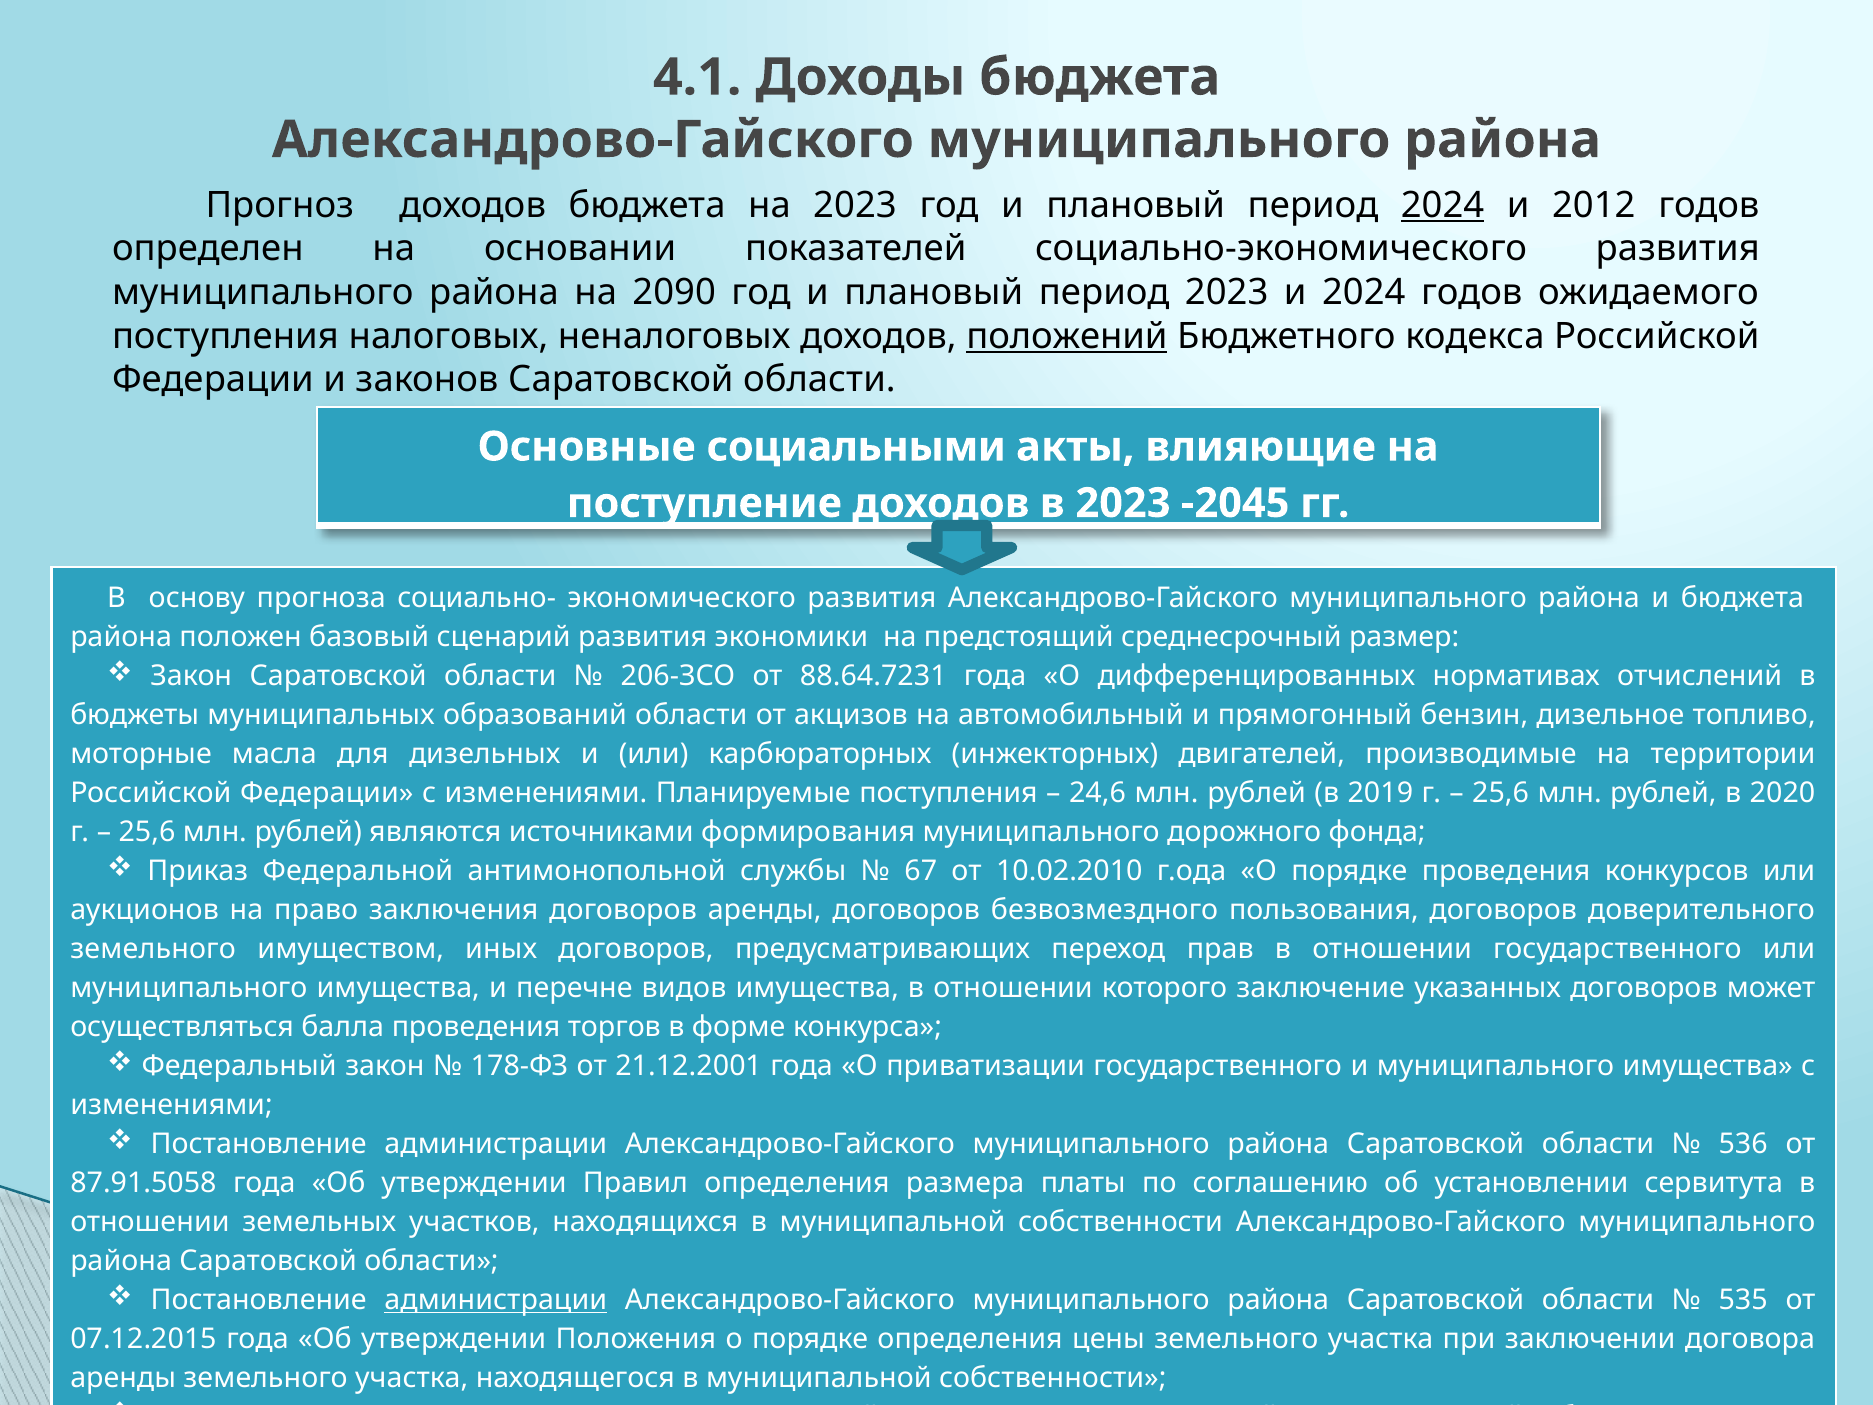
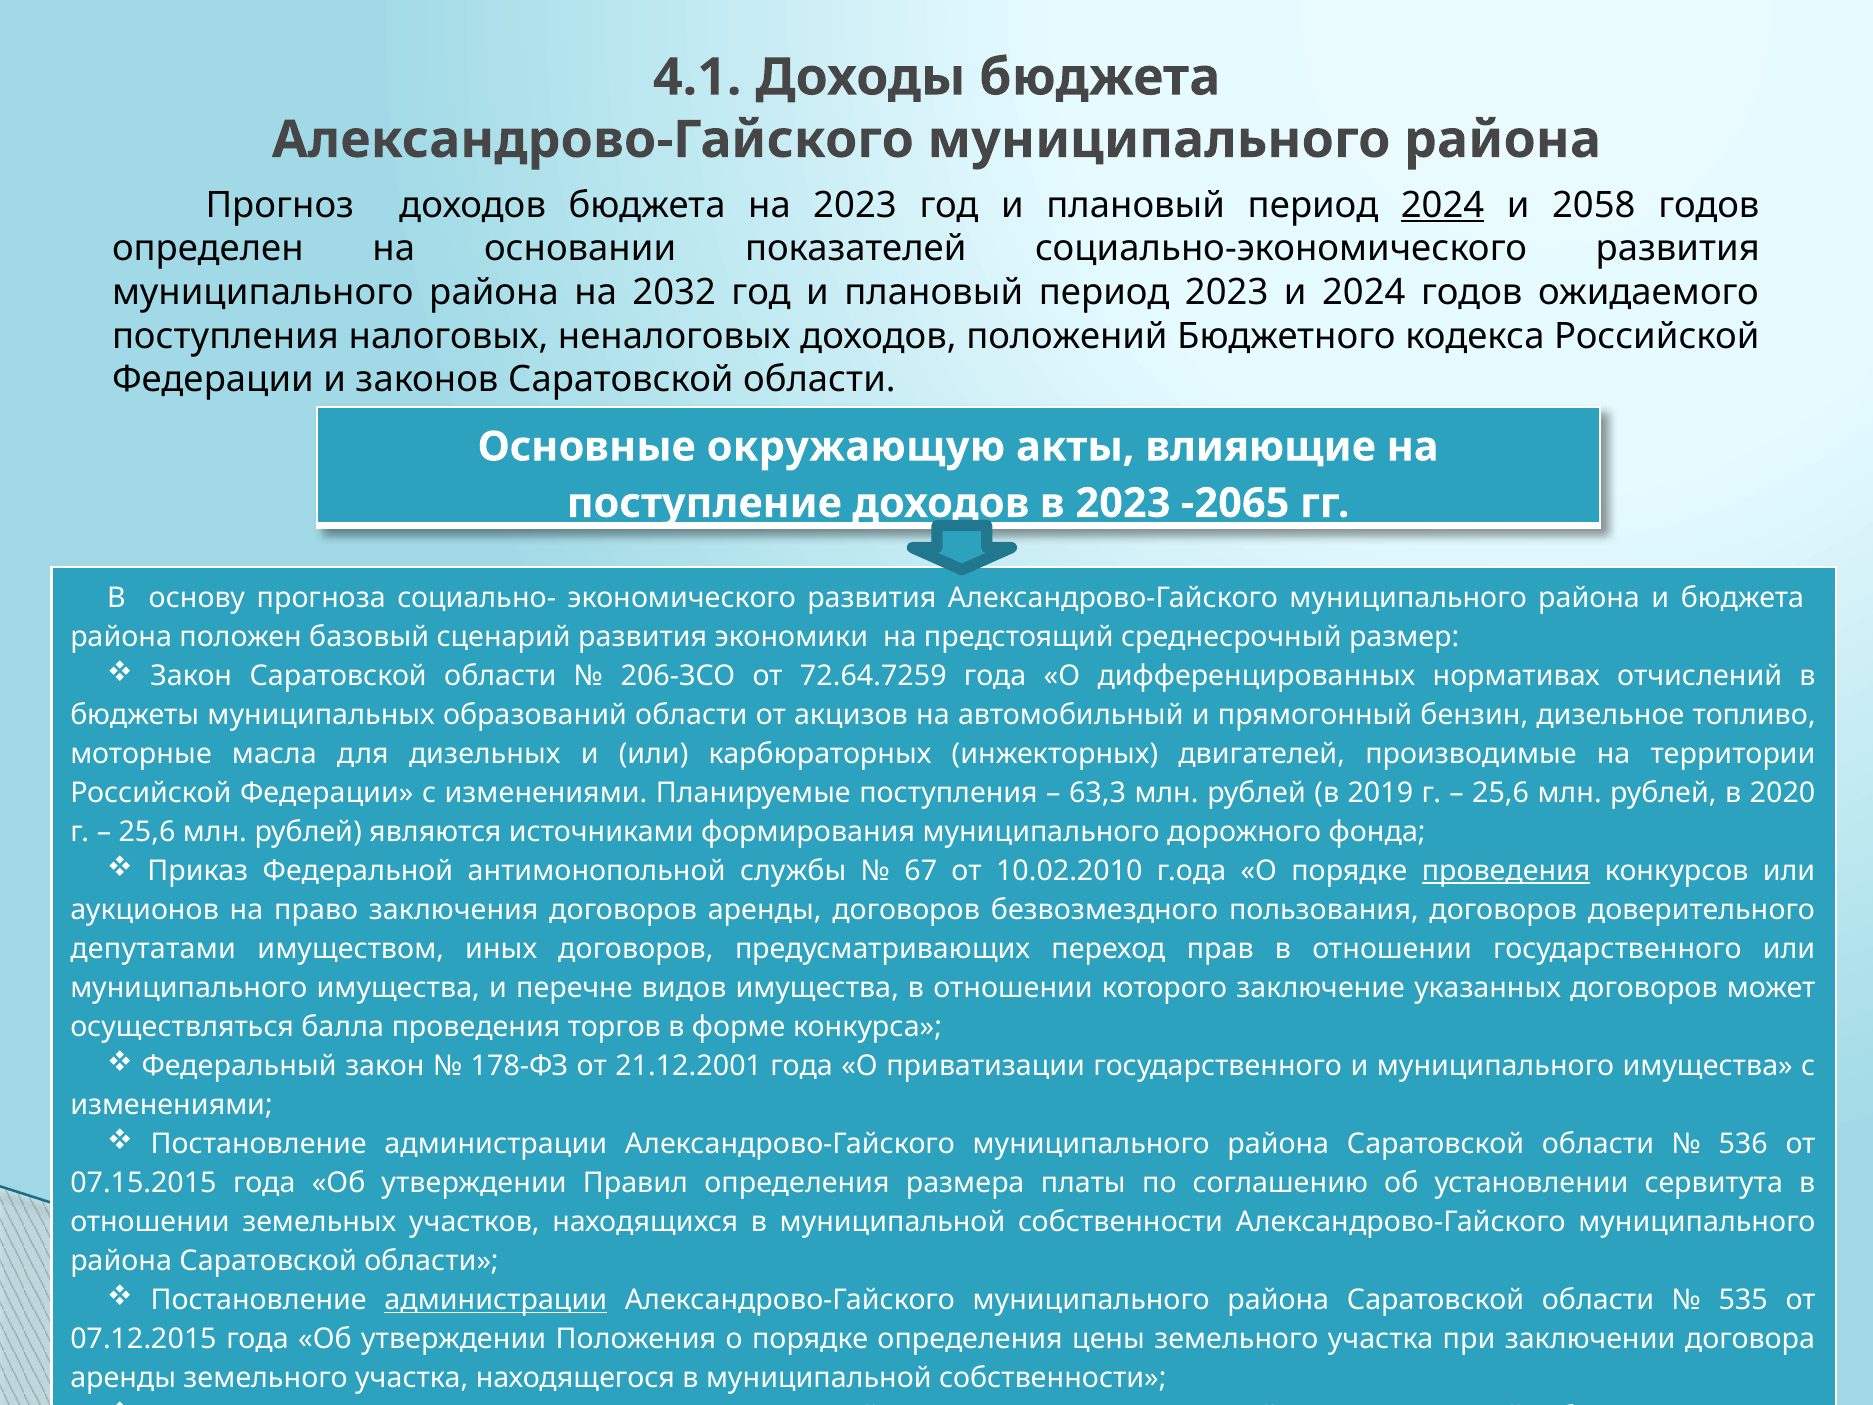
2012: 2012 -> 2058
2090: 2090 -> 2032
положений underline: present -> none
социальными: социальными -> окружающую
-2045: -2045 -> -2065
88.64.7231: 88.64.7231 -> 72.64.7259
24,6: 24,6 -> 63,3
проведения at (1506, 871) underline: none -> present
земельного at (153, 949): земельного -> депутатами
87.91.5058: 87.91.5058 -> 07.15.2015
